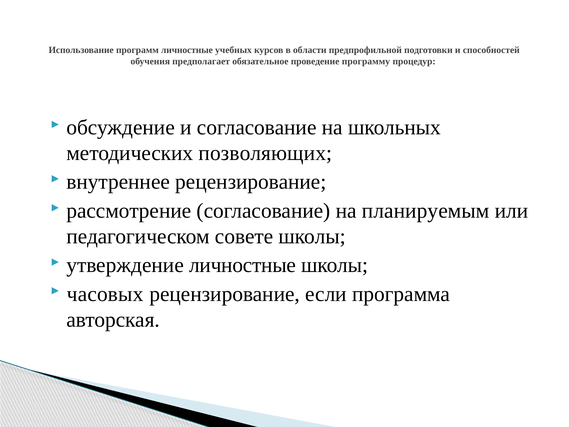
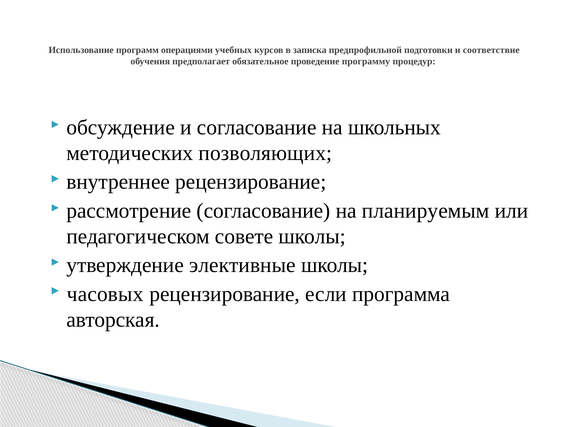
программ личностные: личностные -> операциями
области: области -> записка
способностей: способностей -> соответствие
утверждение личностные: личностные -> элективные
